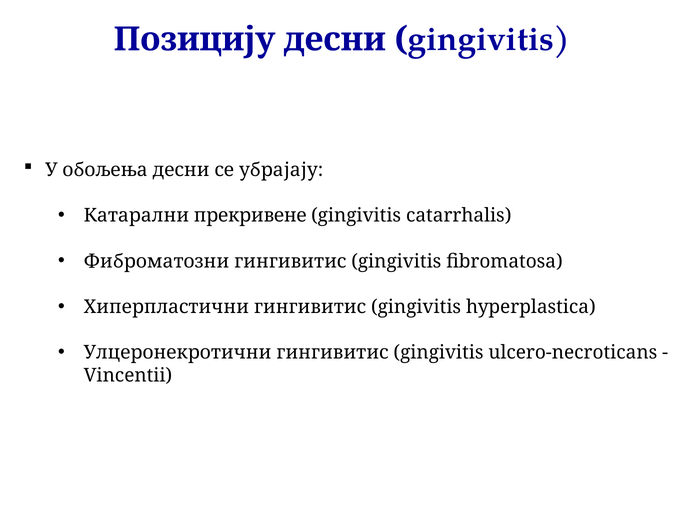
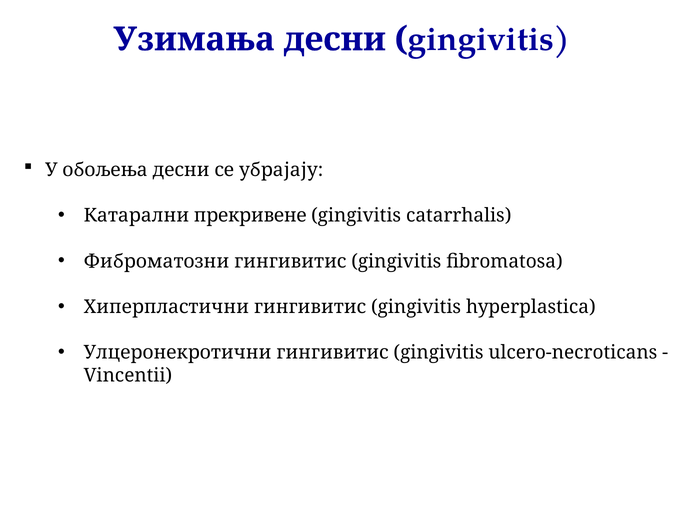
Позицију: Позицију -> Узимања
